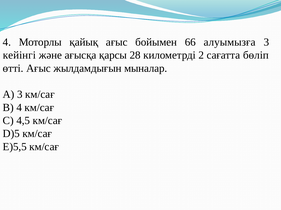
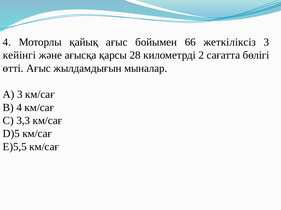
алуымызға: алуымызға -> жеткіліксіз
бөліп: бөліп -> бөлігі
4,5: 4,5 -> 3,3
